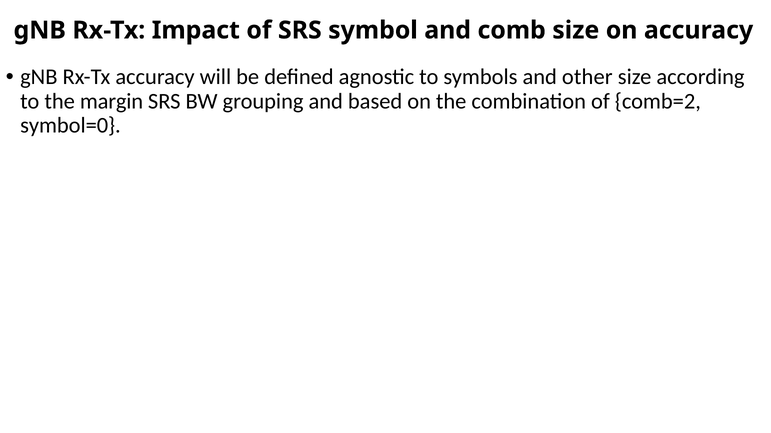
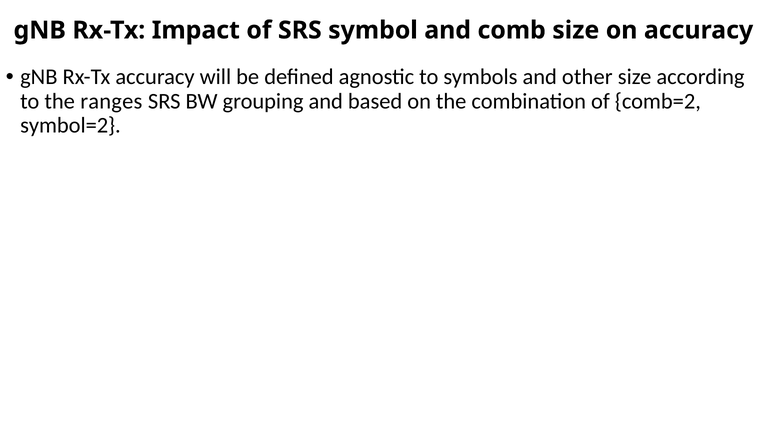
margin: margin -> ranges
symbol=0: symbol=0 -> symbol=2
